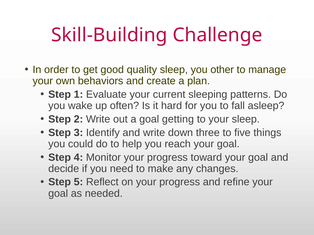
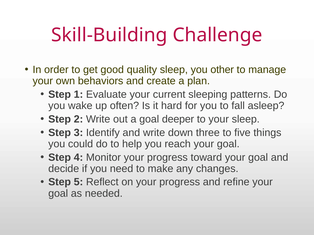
getting: getting -> deeper
